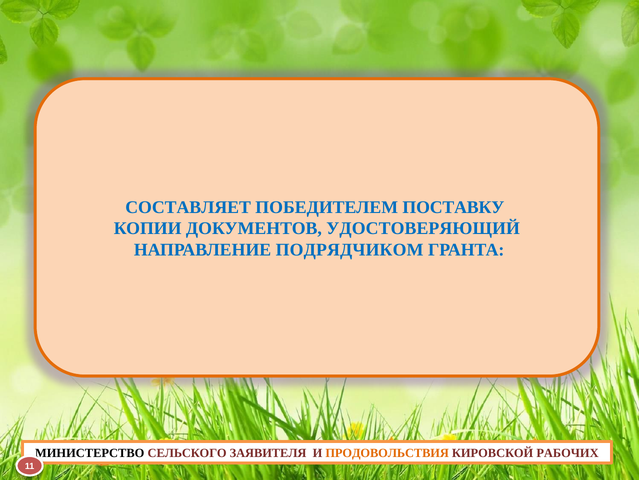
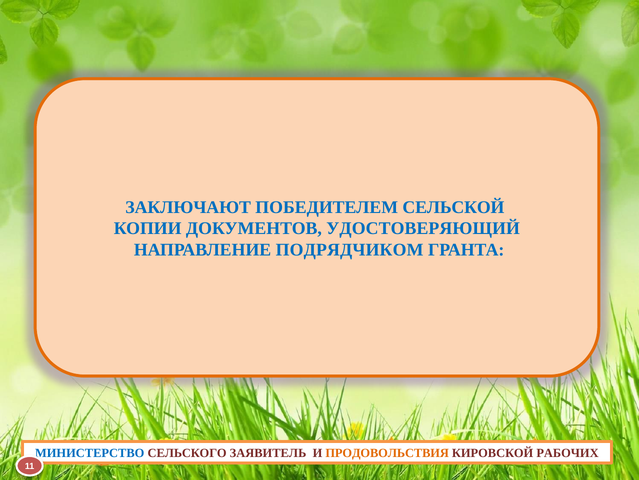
СОСТАВЛЯЕТ: СОСТАВЛЯЕТ -> ЗАКЛЮЧАЮТ
ПОСТАВКУ: ПОСТАВКУ -> СЕЛЬСКОЙ
МИНИСТЕРСТВО colour: black -> blue
ЗАЯВИТЕЛЯ: ЗАЯВИТЕЛЯ -> ЗАЯВИТЕЛЬ
